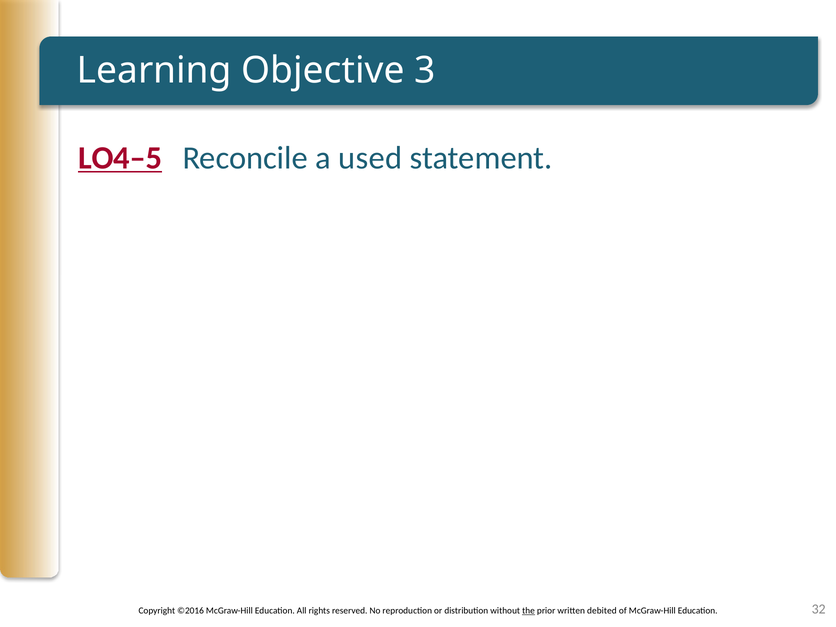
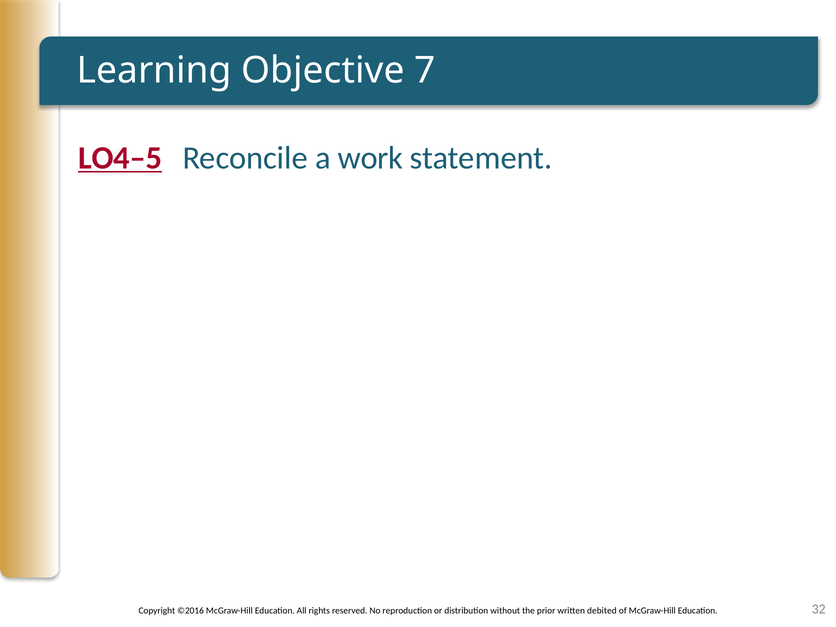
3: 3 -> 7
used: used -> work
the underline: present -> none
